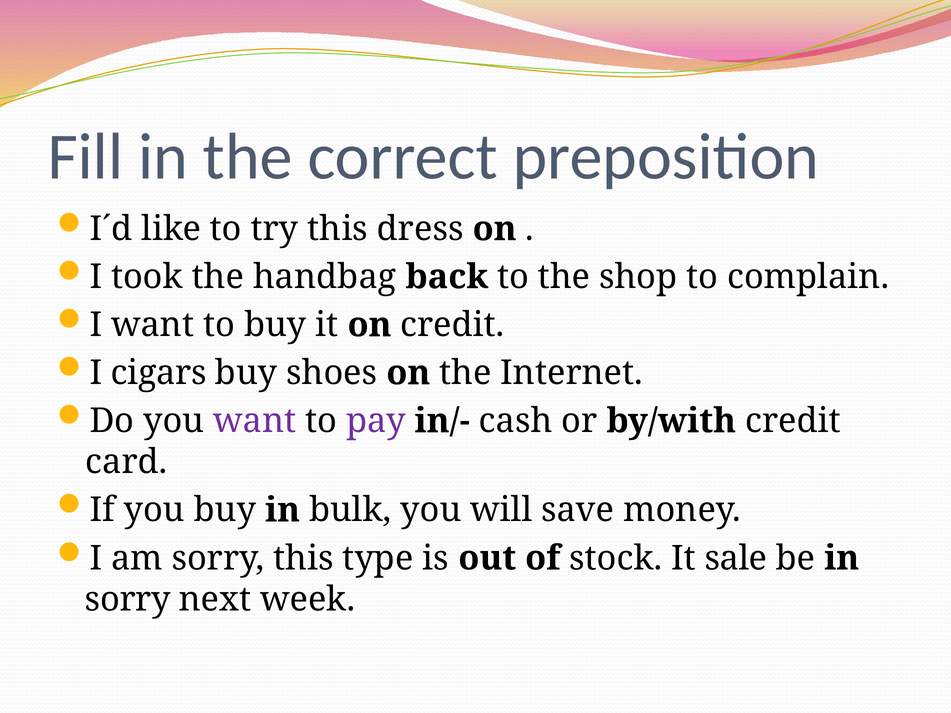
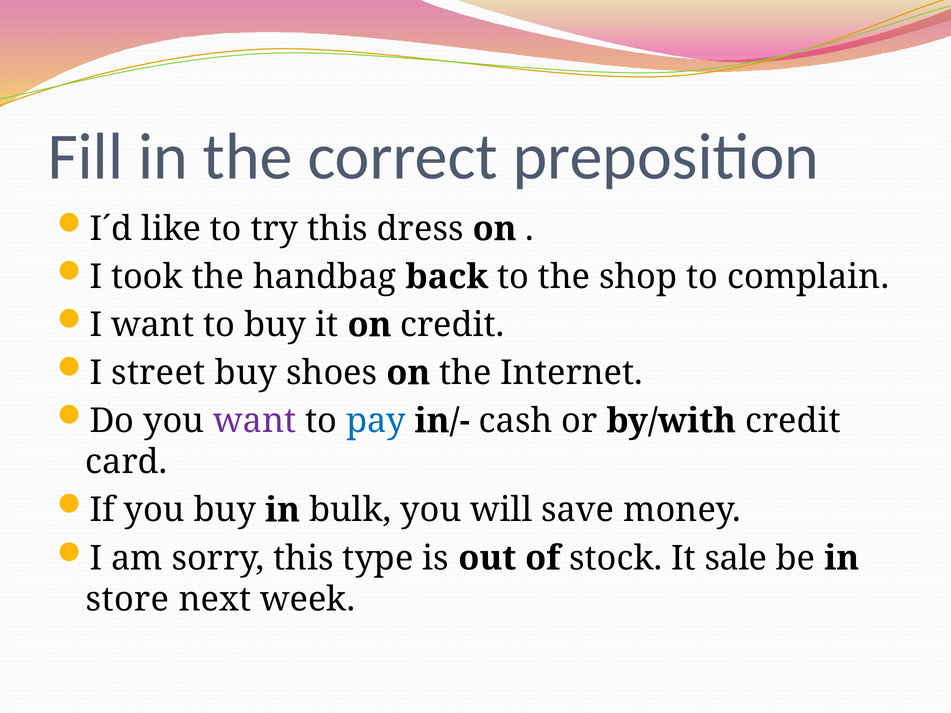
cigars: cigars -> street
pay colour: purple -> blue
sorry at (128, 600): sorry -> store
